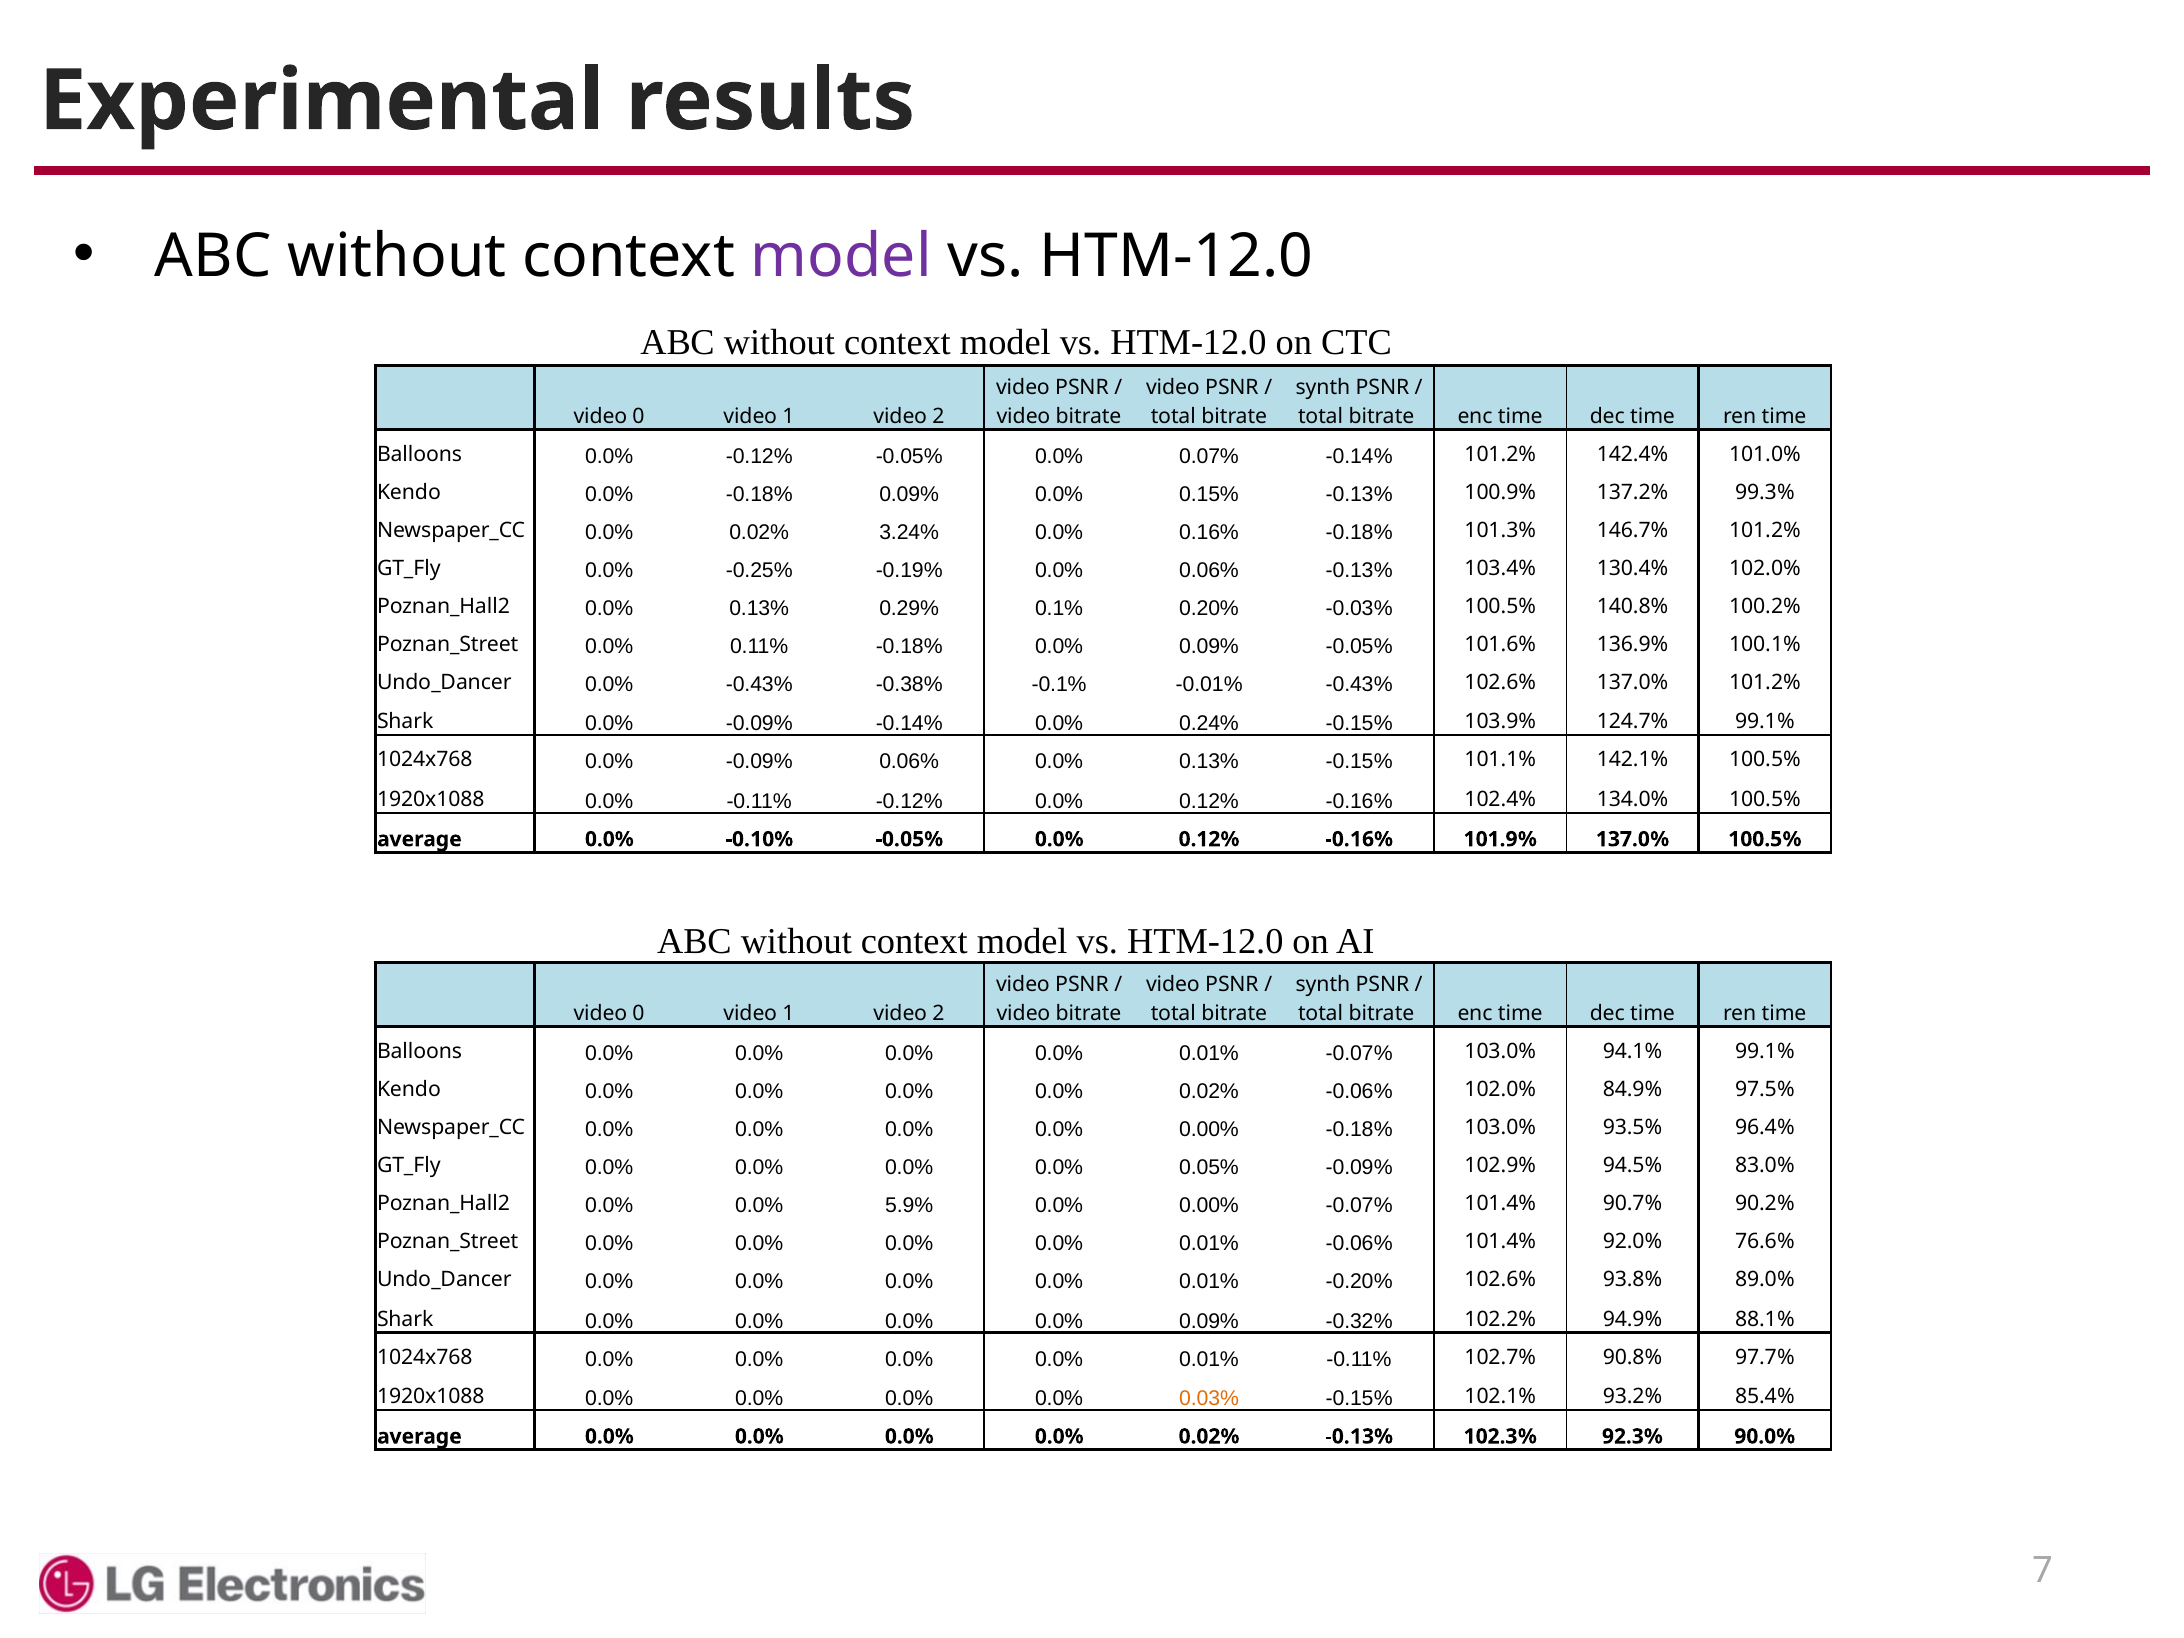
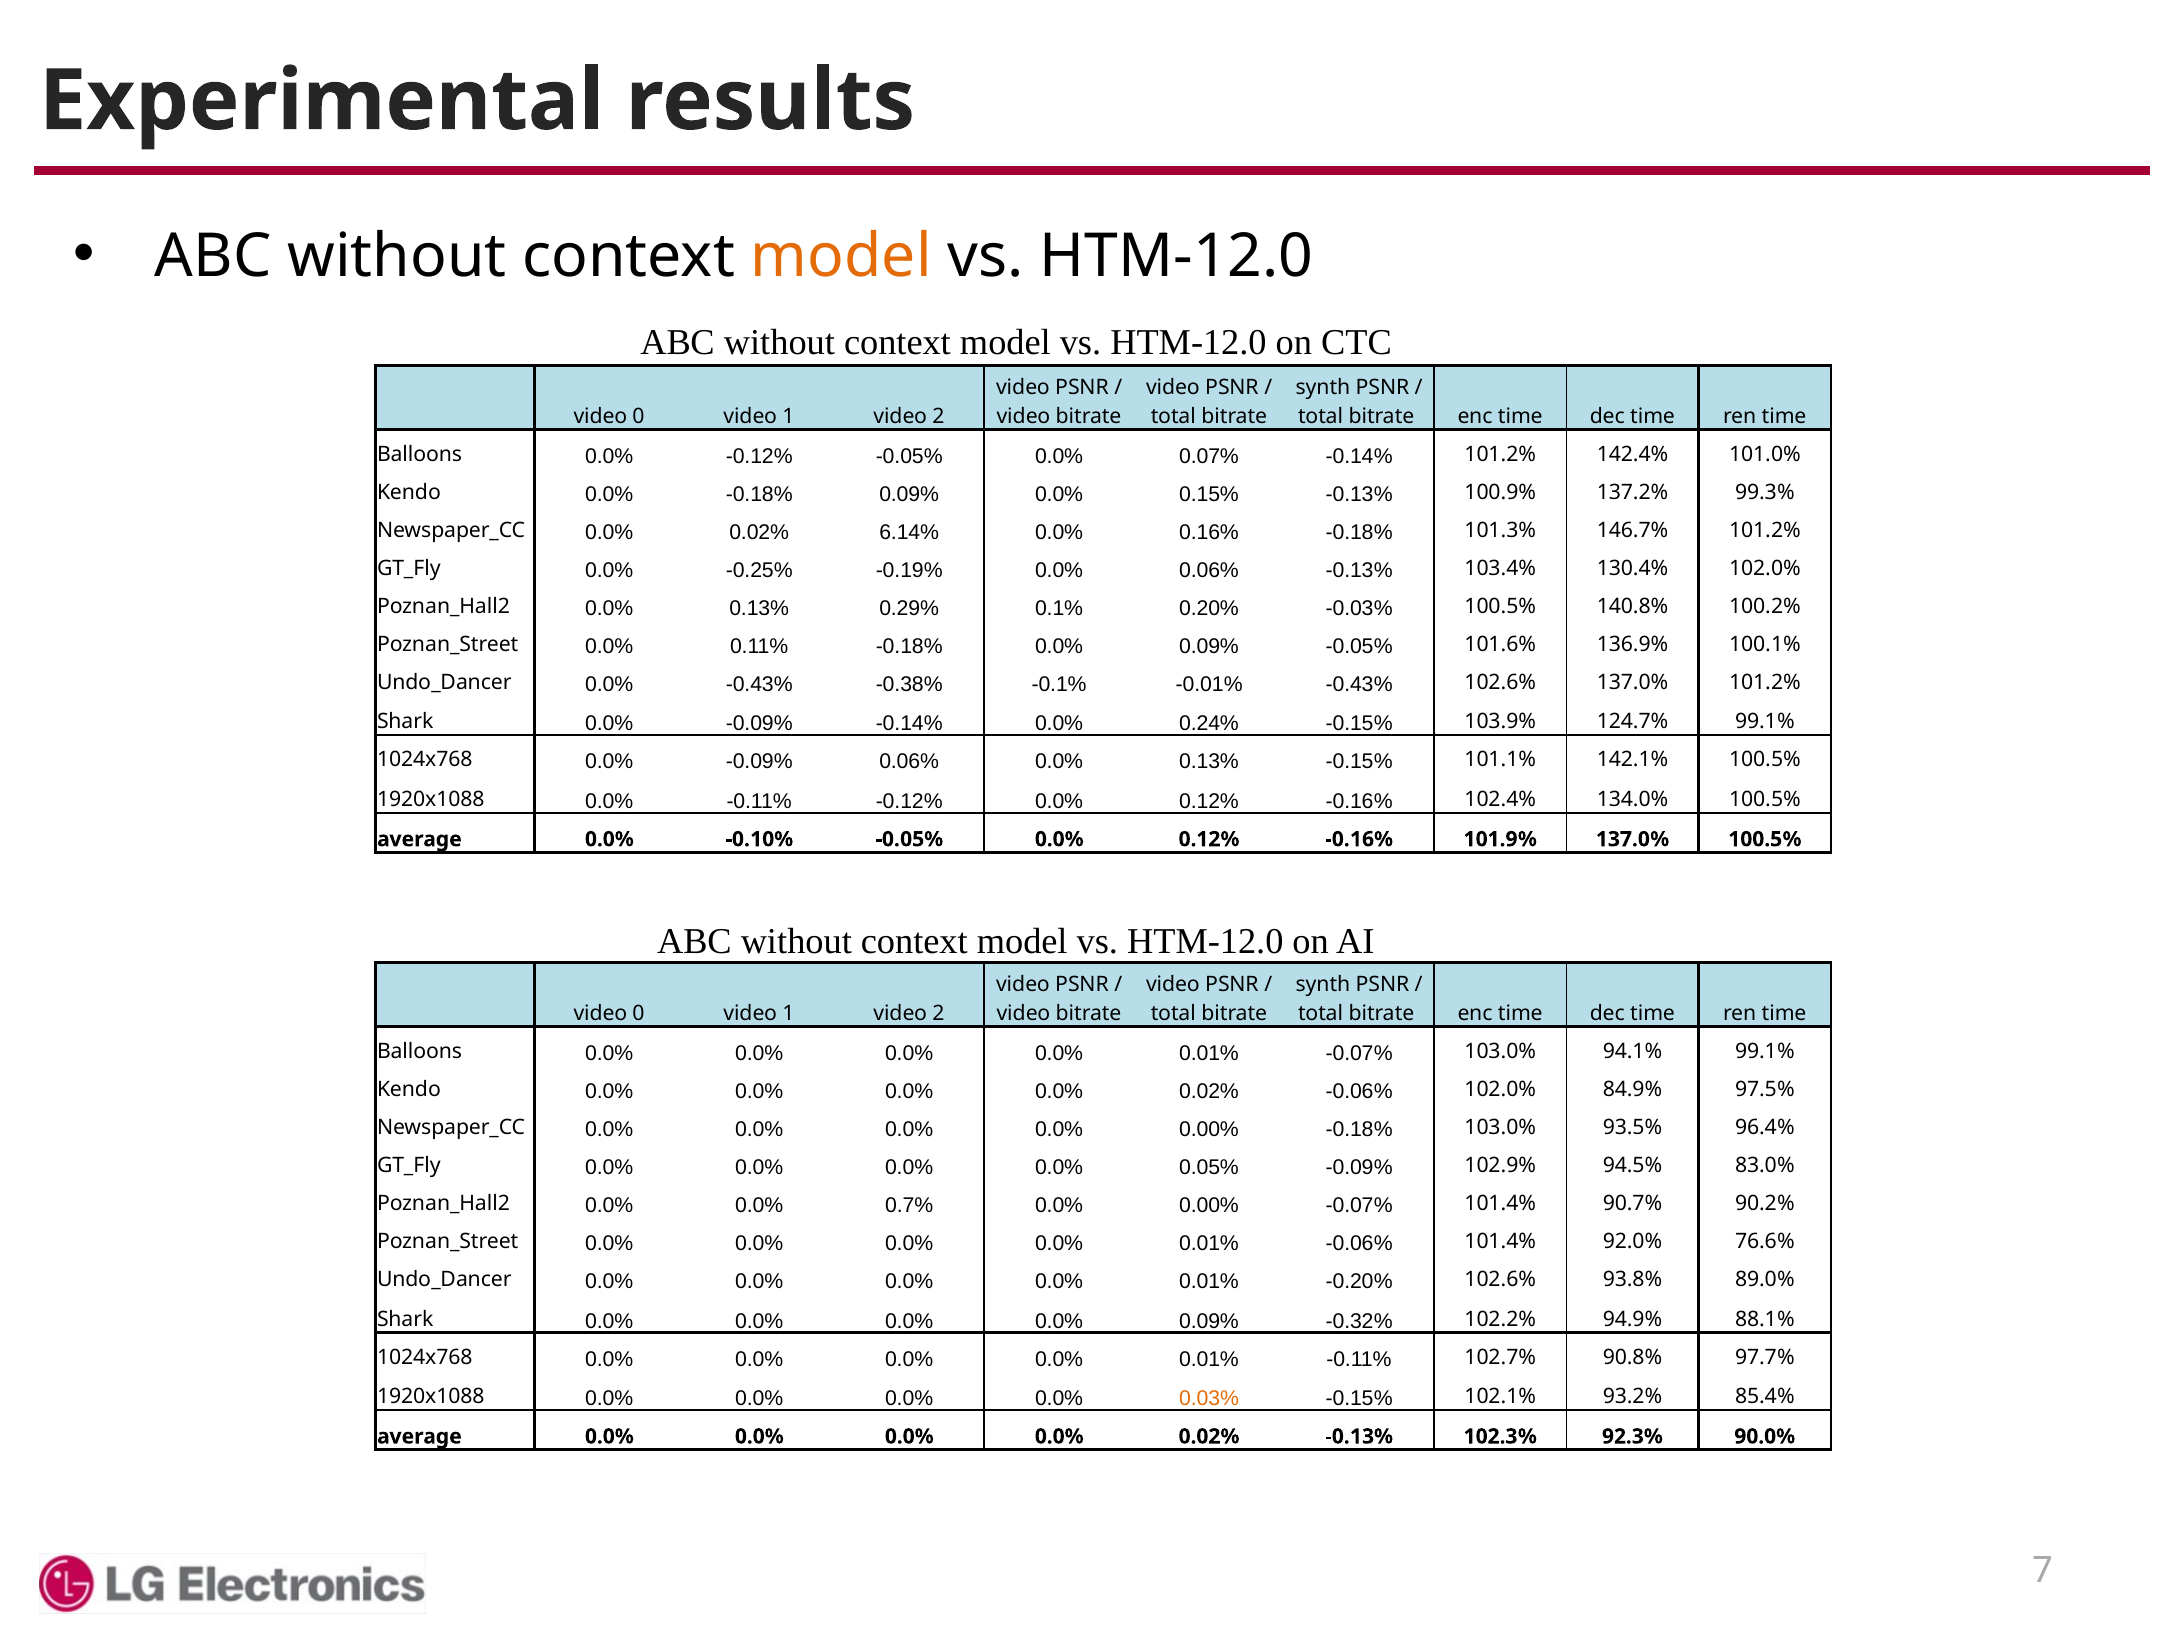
model at (841, 256) colour: purple -> orange
3.24%: 3.24% -> 6.14%
5.9%: 5.9% -> 0.7%
